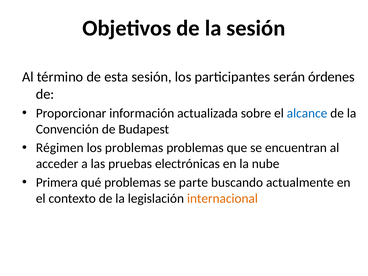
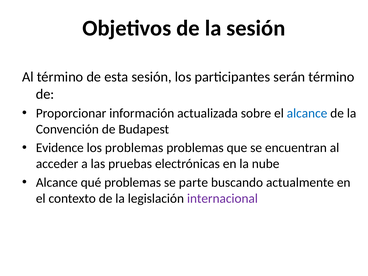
serán órdenes: órdenes -> término
Régimen: Régimen -> Evidence
Primera at (57, 182): Primera -> Alcance
internacional colour: orange -> purple
